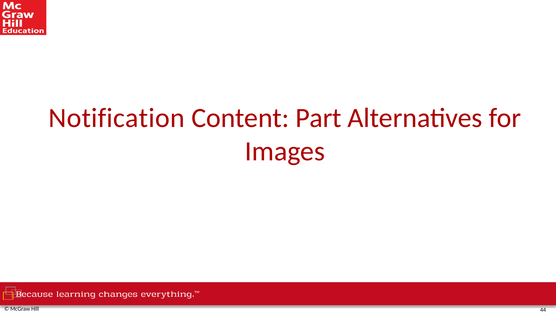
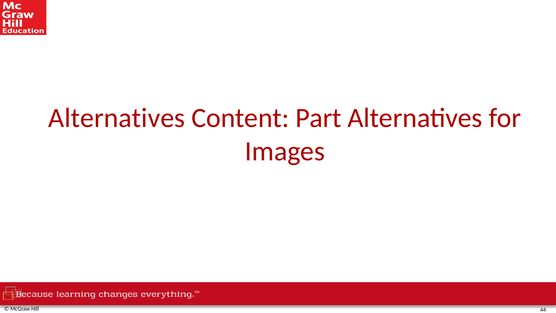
Notification at (117, 118): Notification -> Alternatives
